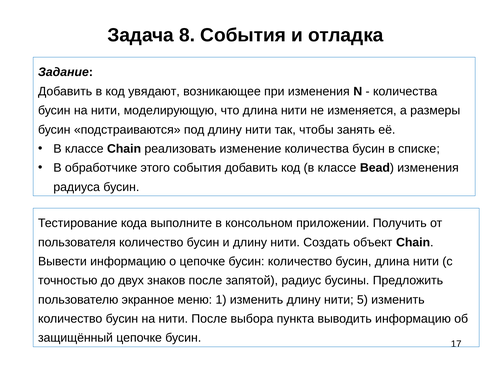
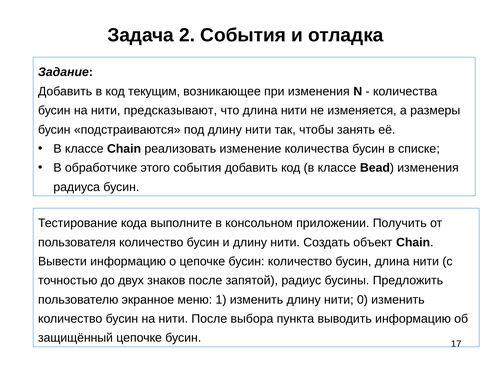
8: 8 -> 2
увядают: увядают -> текущим
моделирующую: моделирующую -> предсказывают
5: 5 -> 0
